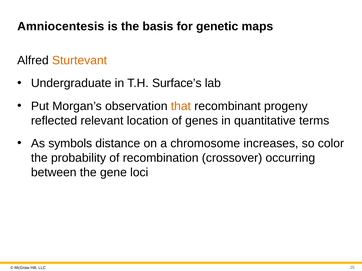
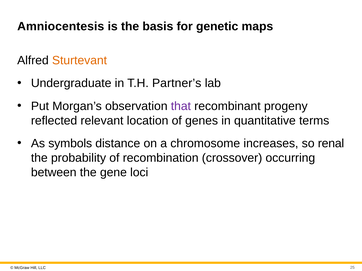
Surface’s: Surface’s -> Partner’s
that colour: orange -> purple
color: color -> renal
